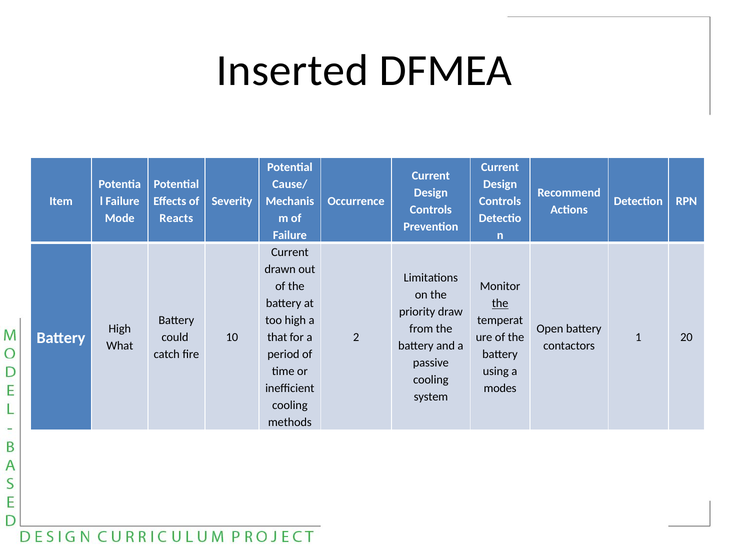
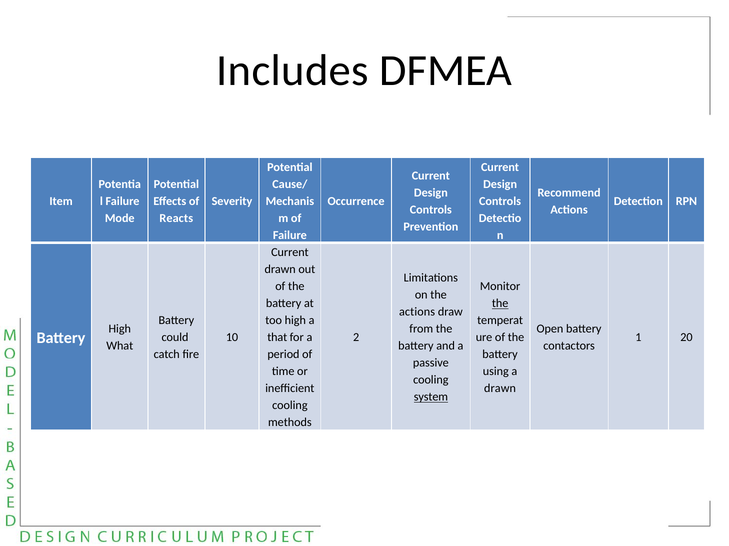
Inserted: Inserted -> Includes
priority at (417, 312): priority -> actions
modes at (500, 389): modes -> drawn
system underline: none -> present
